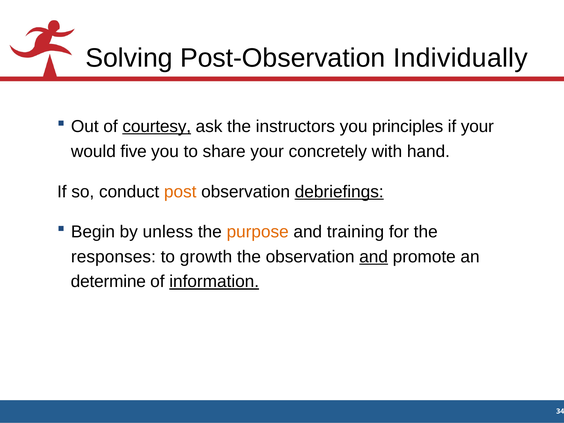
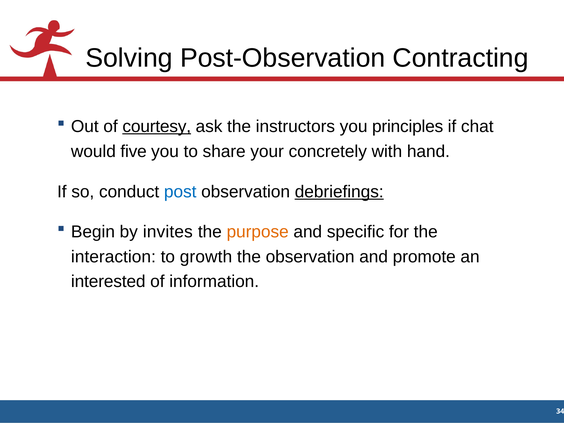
Individually: Individually -> Contracting
if your: your -> chat
post colour: orange -> blue
unless: unless -> invites
training: training -> specific
responses: responses -> interaction
and at (374, 257) underline: present -> none
determine: determine -> interested
information underline: present -> none
